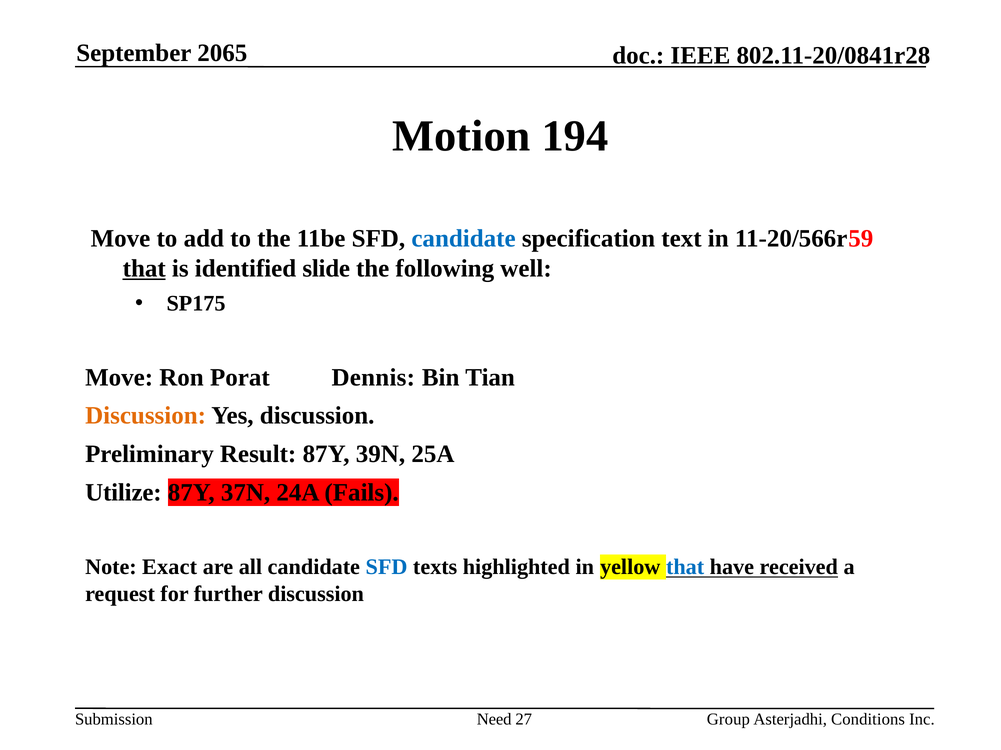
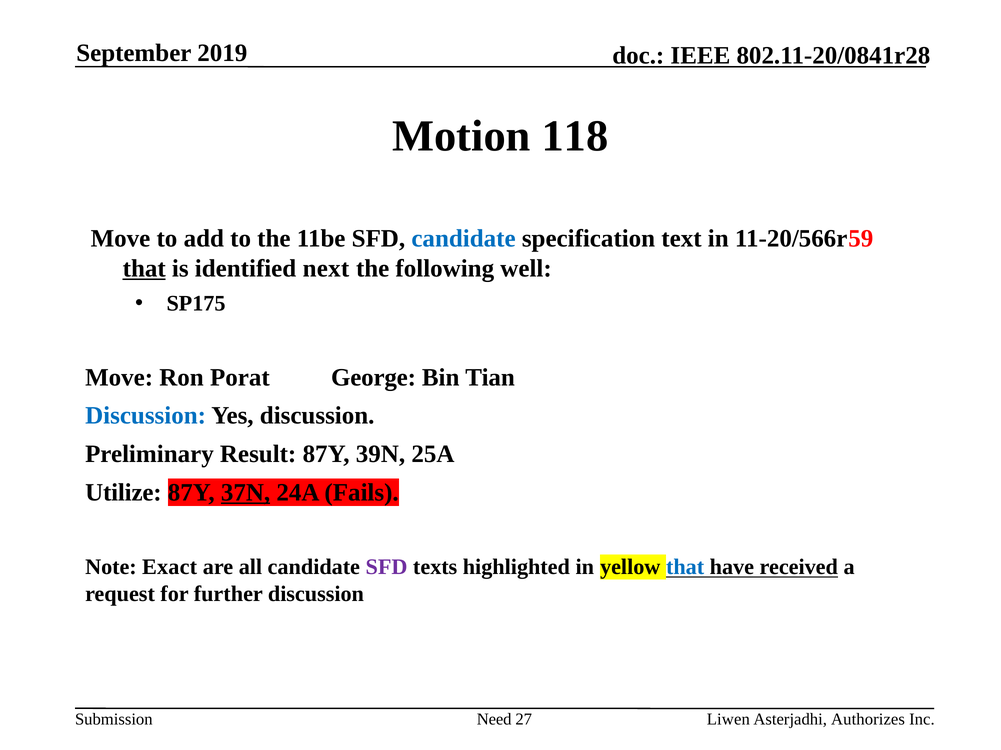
2065: 2065 -> 2019
194: 194 -> 118
slide: slide -> next
Dennis: Dennis -> George
Discussion at (146, 416) colour: orange -> blue
37N underline: none -> present
SFD at (387, 568) colour: blue -> purple
Group: Group -> Liwen
Conditions: Conditions -> Authorizes
